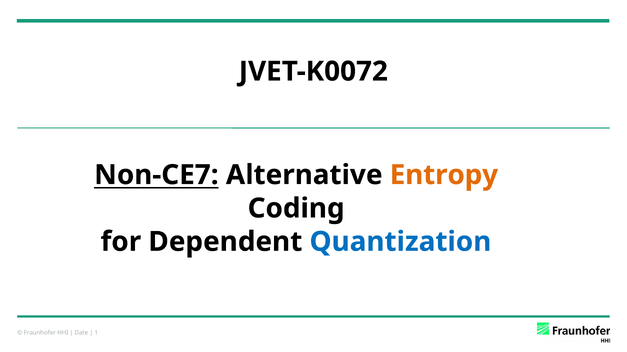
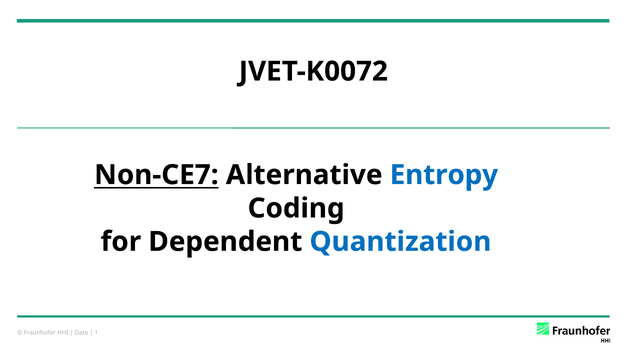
Entropy colour: orange -> blue
